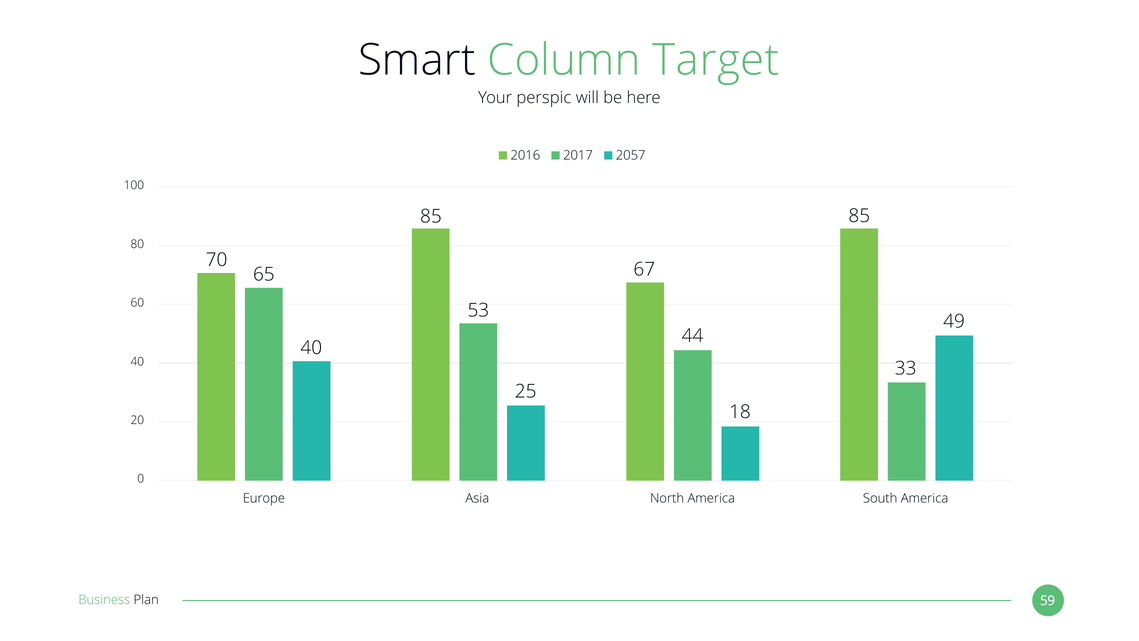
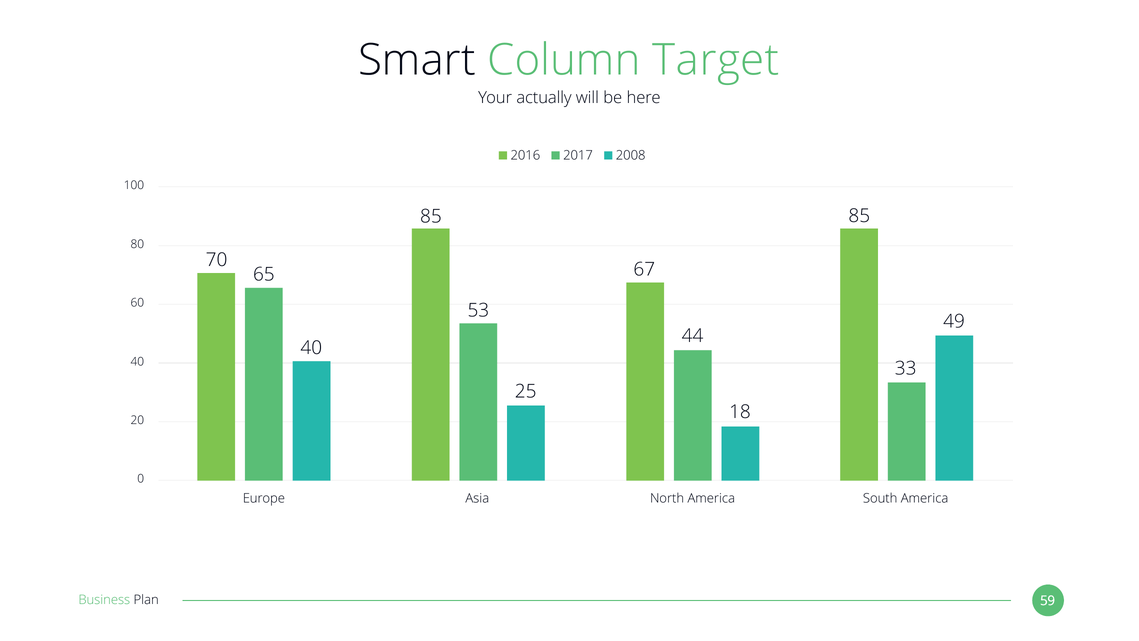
perspic: perspic -> actually
2057: 2057 -> 2008
